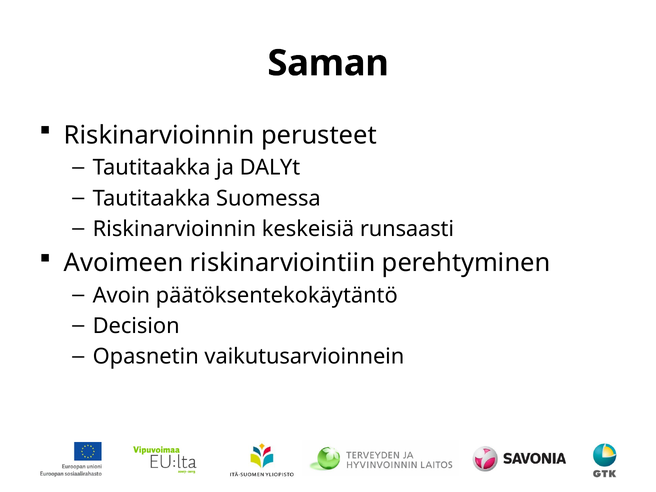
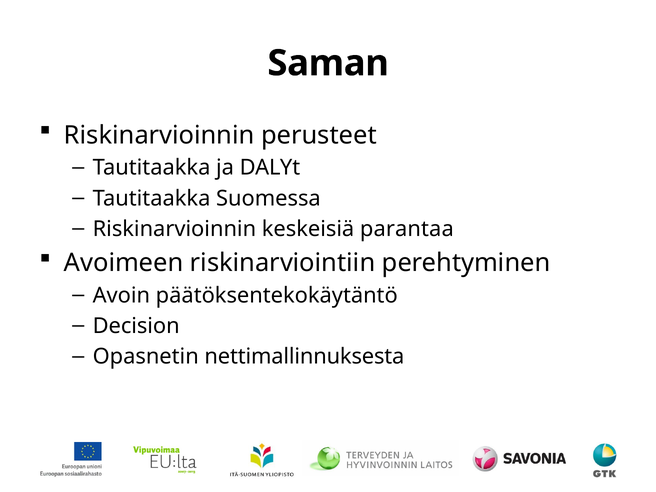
runsaasti: runsaasti -> parantaa
vaikutusarvioinnein: vaikutusarvioinnein -> nettimallinnuksesta
